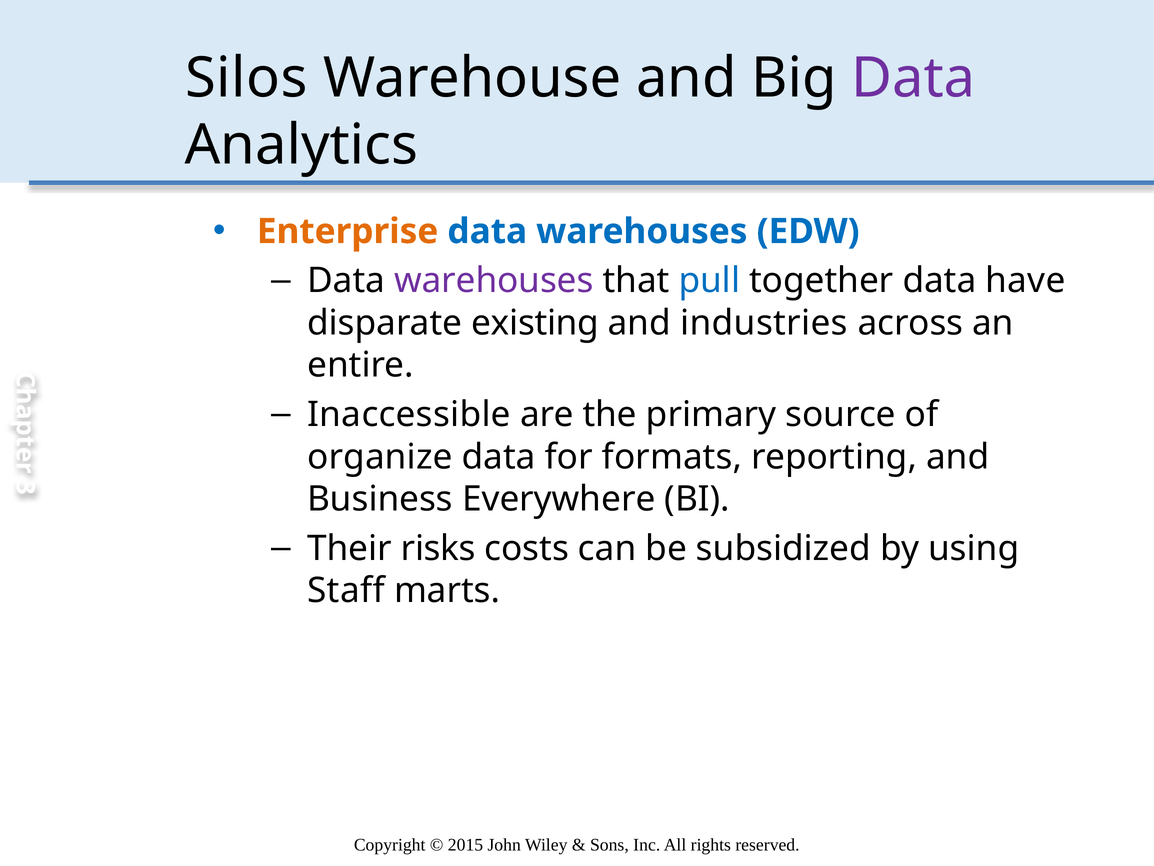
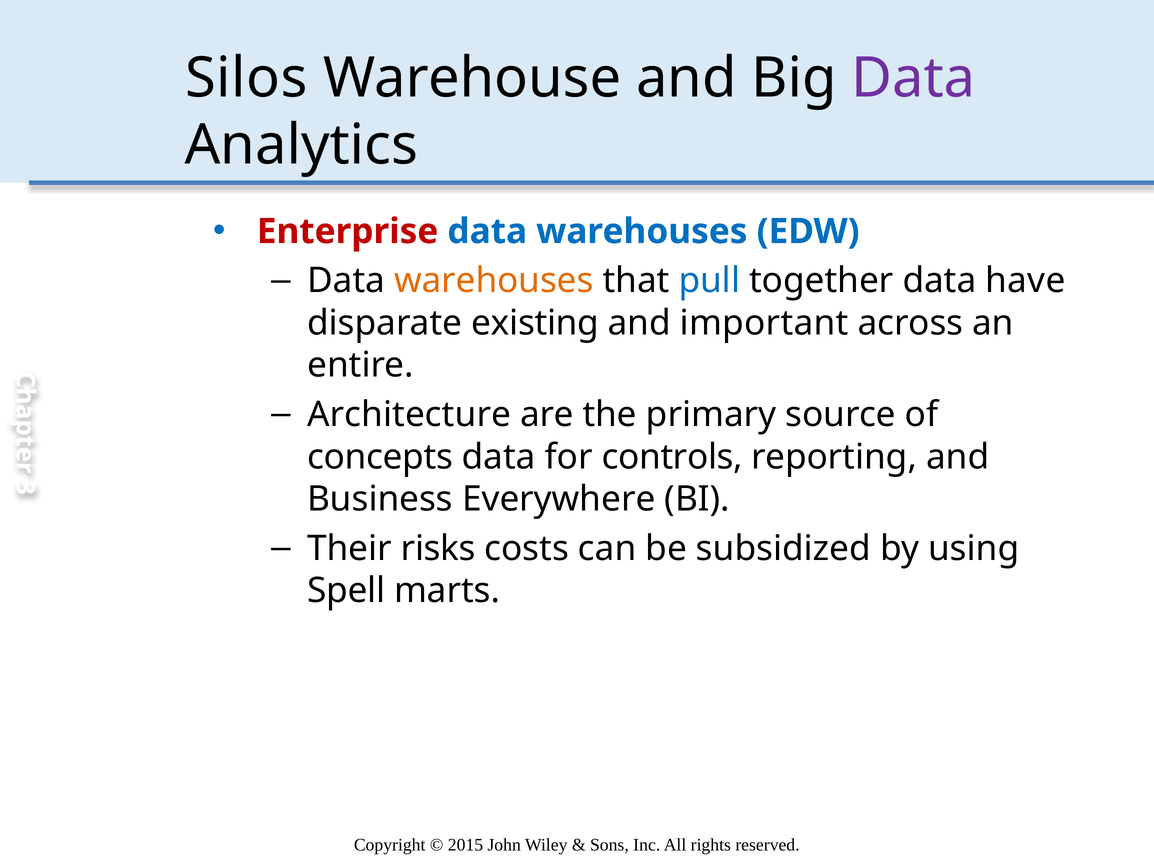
Enterprise colour: orange -> red
warehouses at (494, 281) colour: purple -> orange
industries: industries -> important
Inaccessible: Inaccessible -> Architecture
organize: organize -> concepts
formats: formats -> controls
Staff: Staff -> Spell
